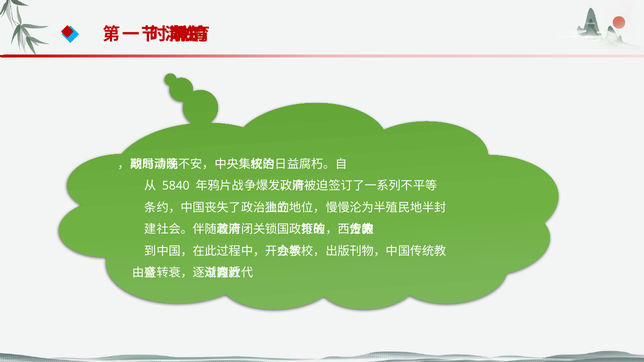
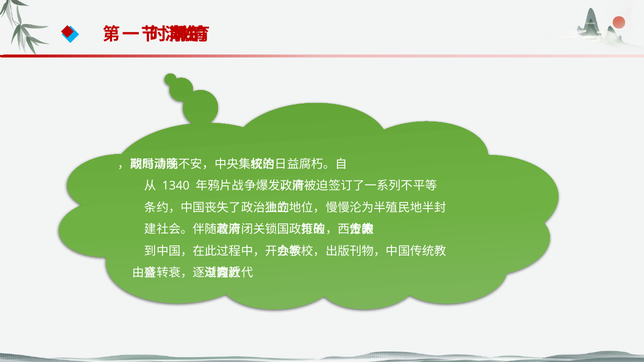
5840: 5840 -> 1340
